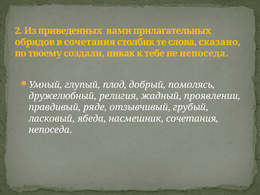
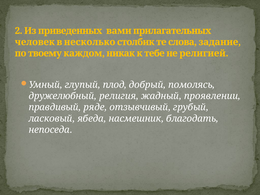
обрядов: обрядов -> человек
в сочетания: сочетания -> несколько
сказано: сказано -> задание
создали: создали -> каждом
не непоседа: непоседа -> религией
насмешник сочетания: сочетания -> благодать
